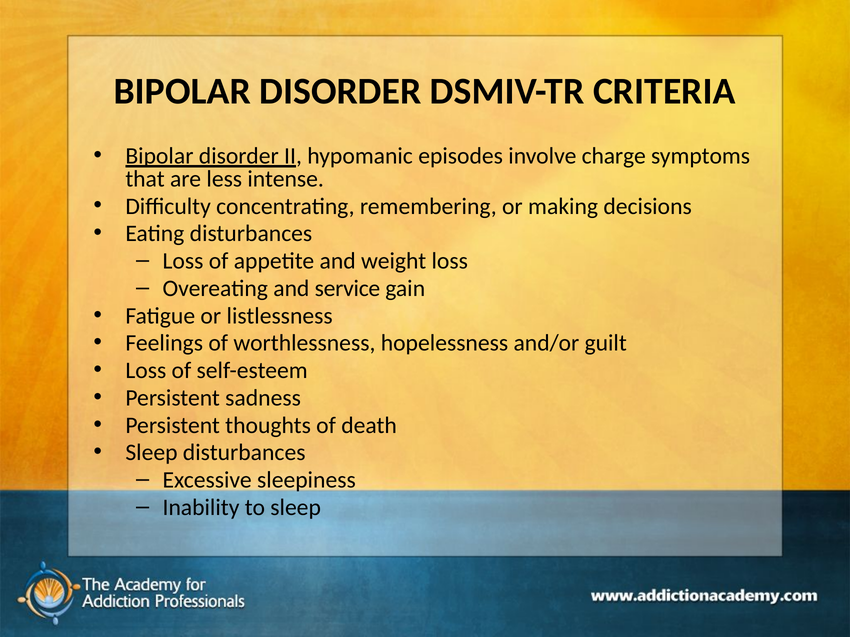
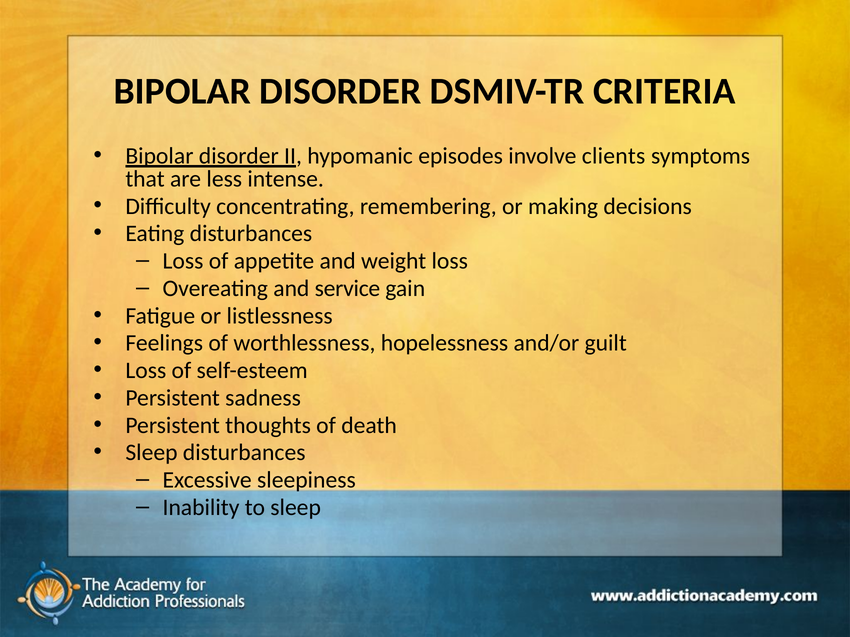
charge: charge -> clients
